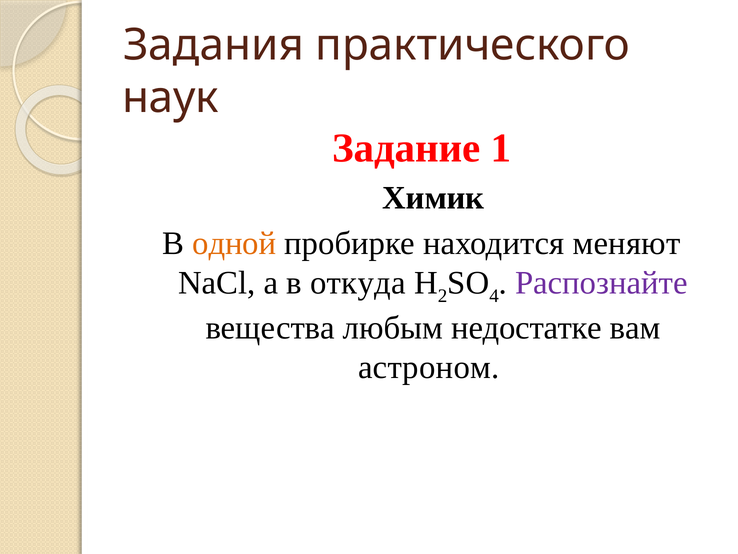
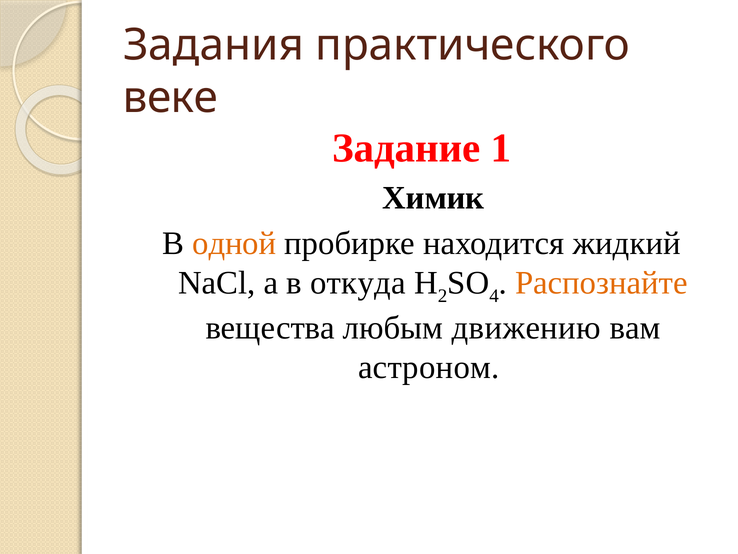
наук: наук -> веке
меняют: меняют -> жидкий
Распознайте colour: purple -> orange
недостатке: недостатке -> движению
